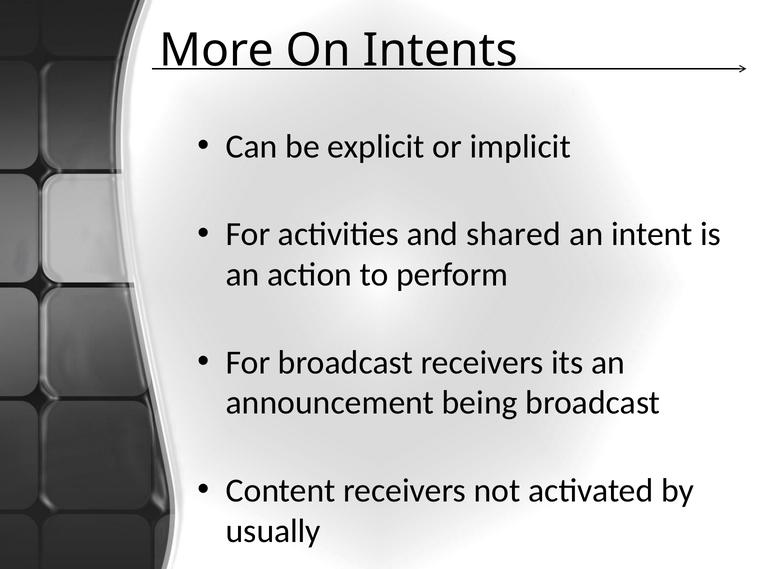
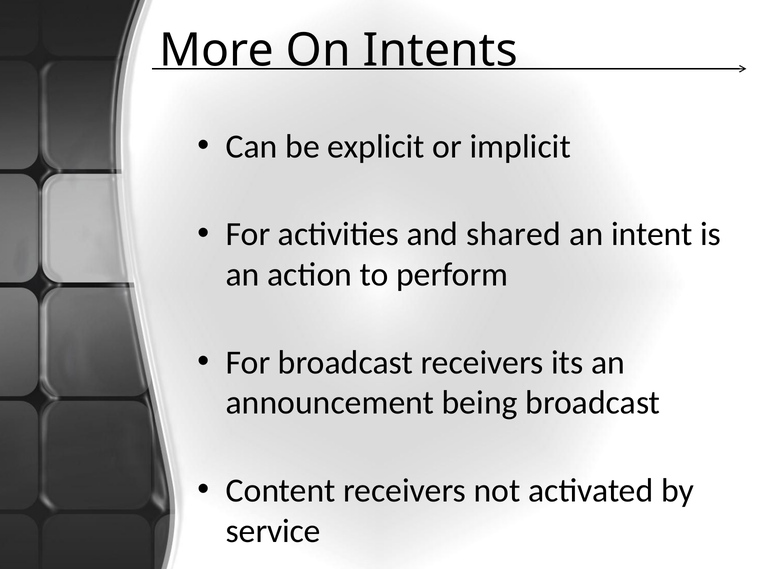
usually: usually -> service
